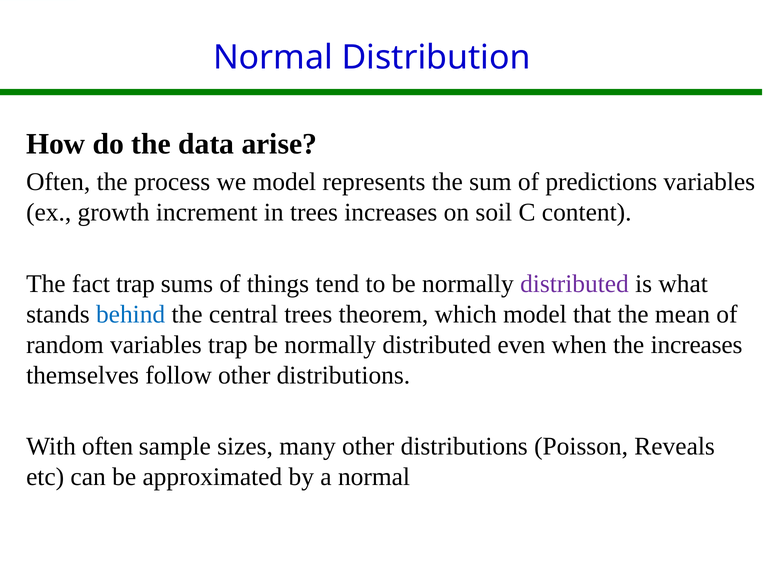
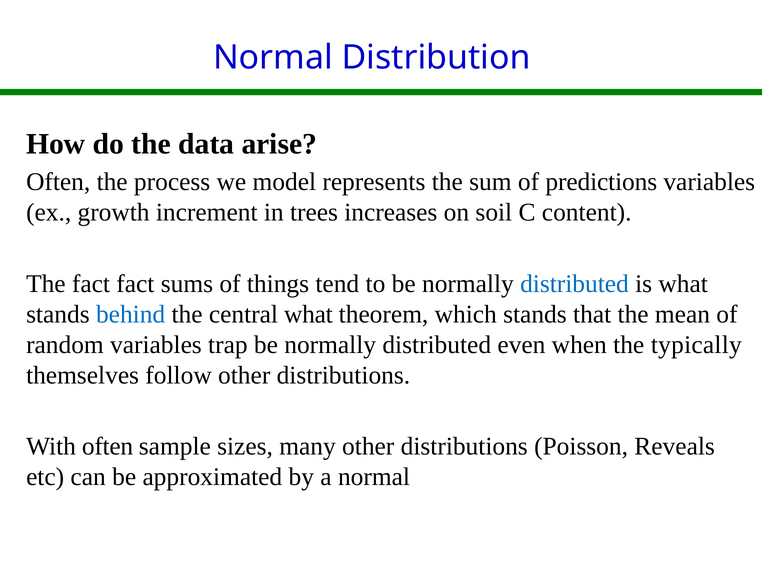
fact trap: trap -> fact
distributed at (574, 284) colour: purple -> blue
central trees: trees -> what
which model: model -> stands
the increases: increases -> typically
